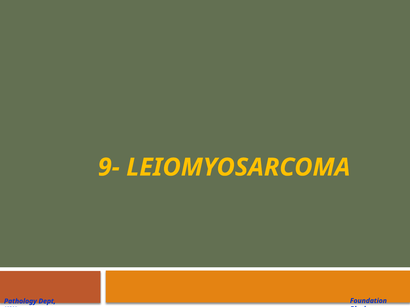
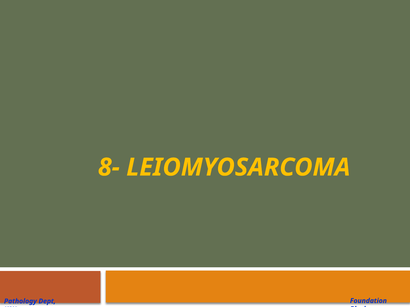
9-: 9- -> 8-
